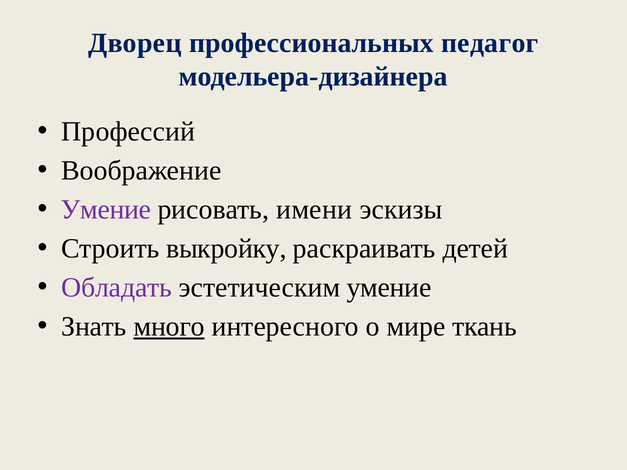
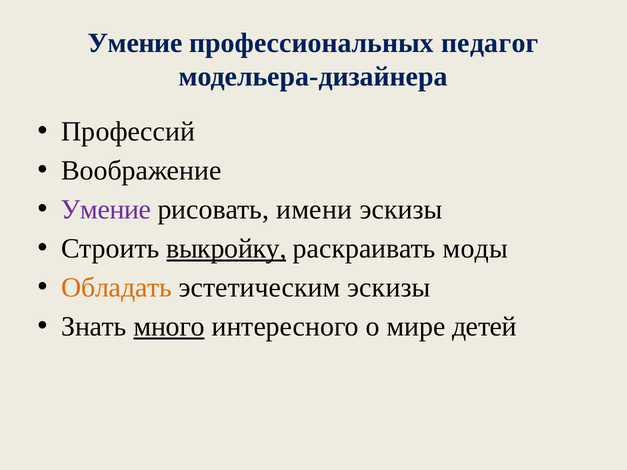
Дворец at (135, 43): Дворец -> Умение
выкройку underline: none -> present
детей: детей -> моды
Обладать colour: purple -> orange
эстетическим умение: умение -> эскизы
ткань: ткань -> детей
